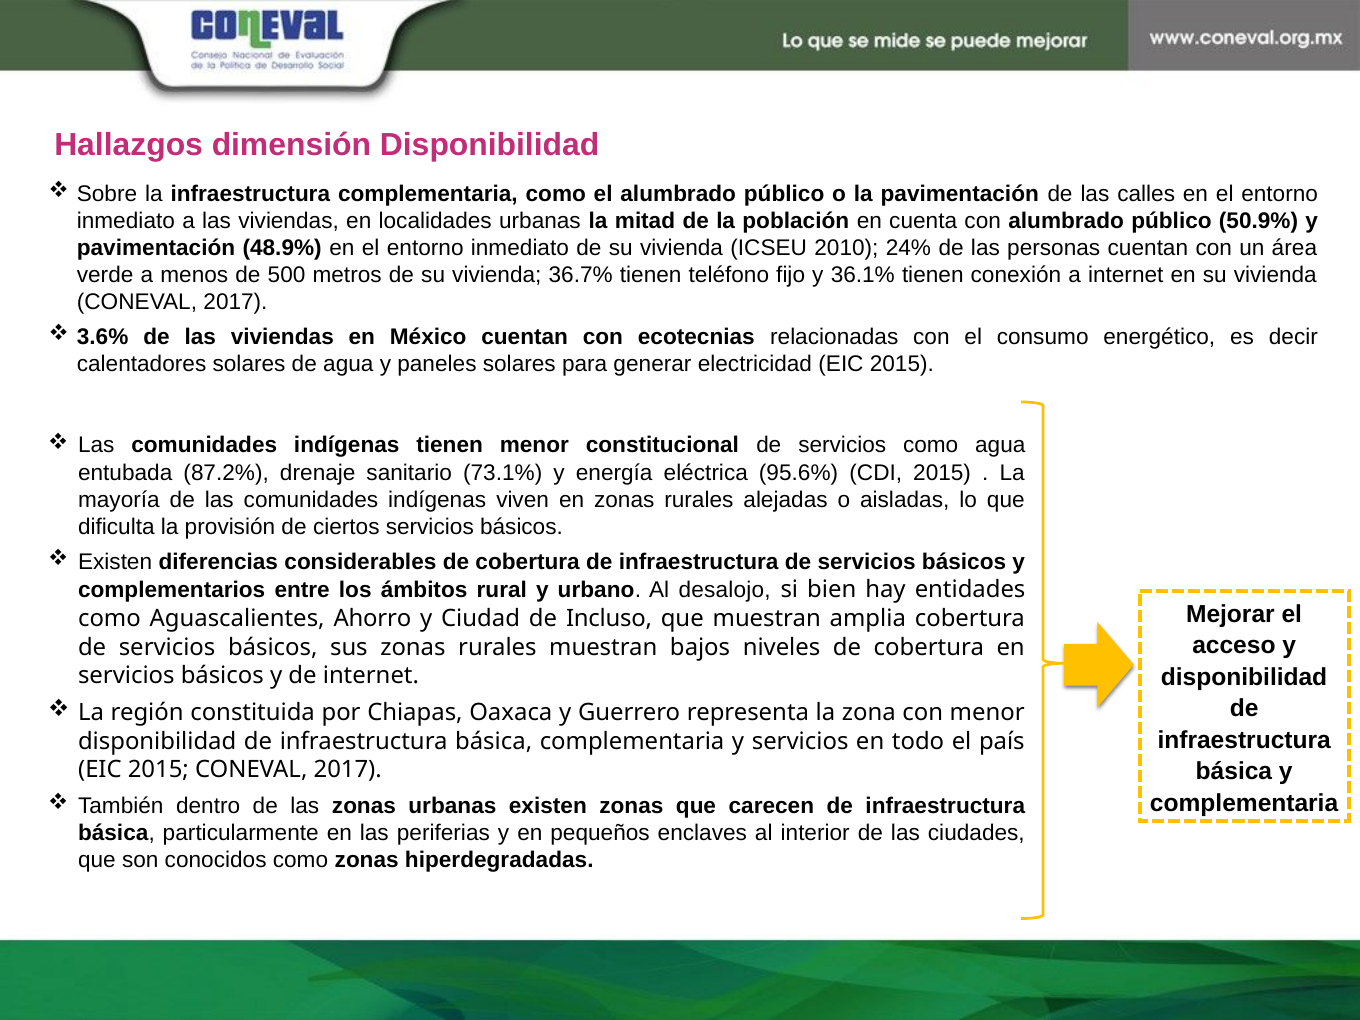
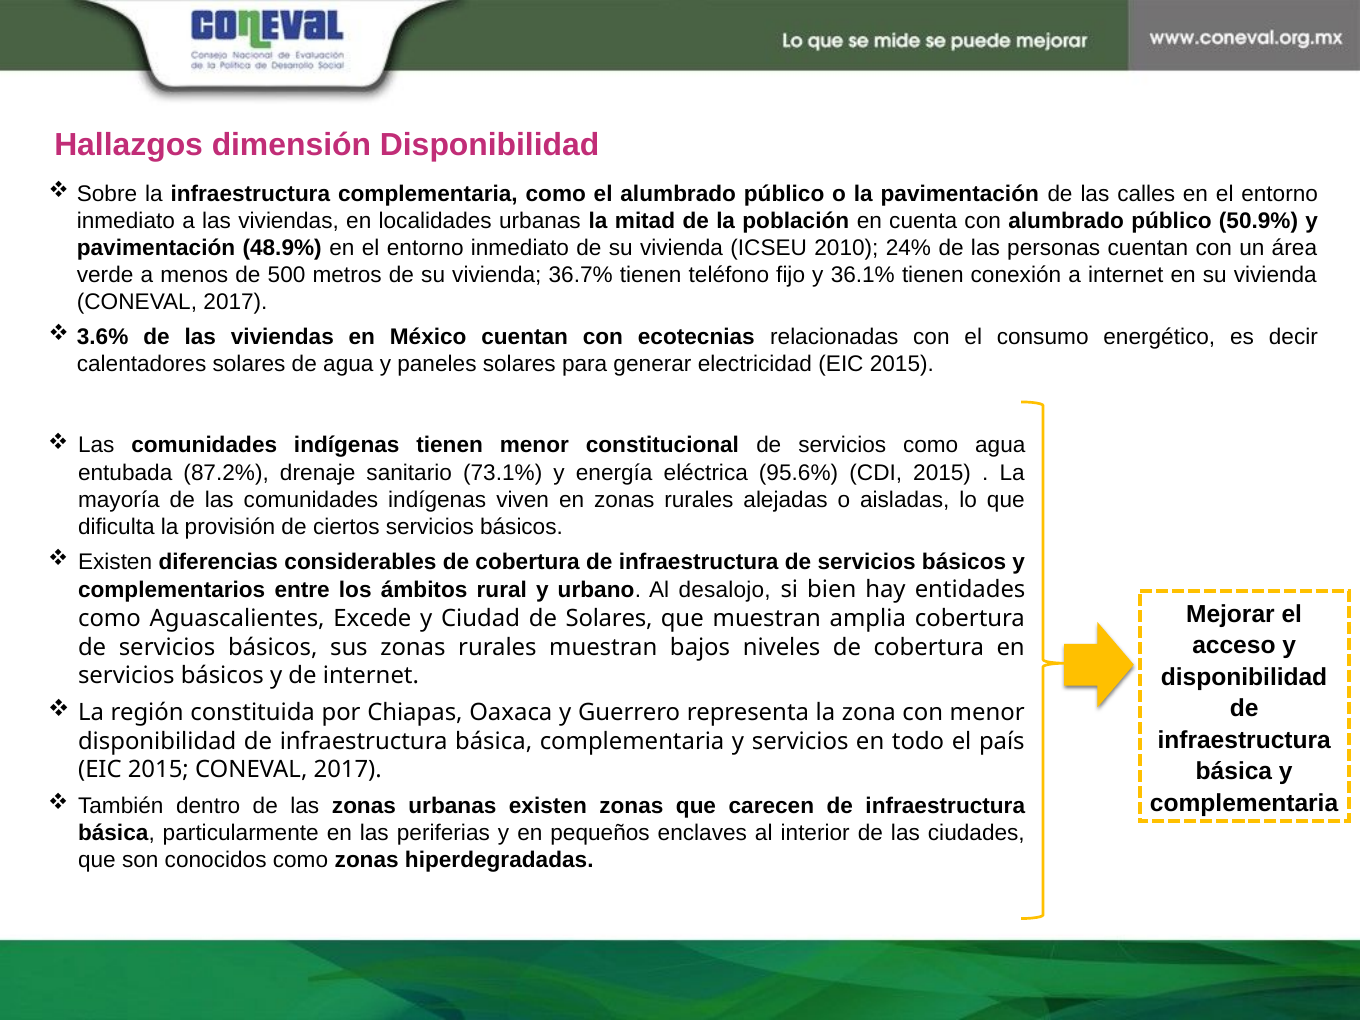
Ahorro: Ahorro -> Excede
de Incluso: Incluso -> Solares
